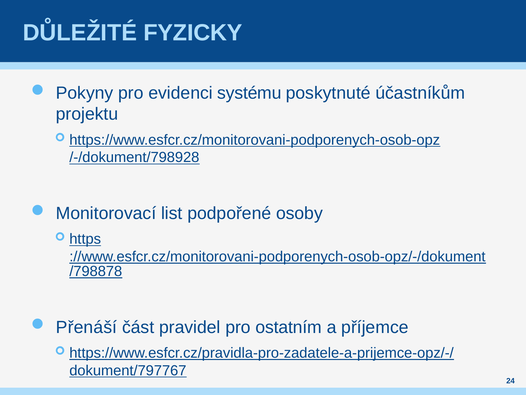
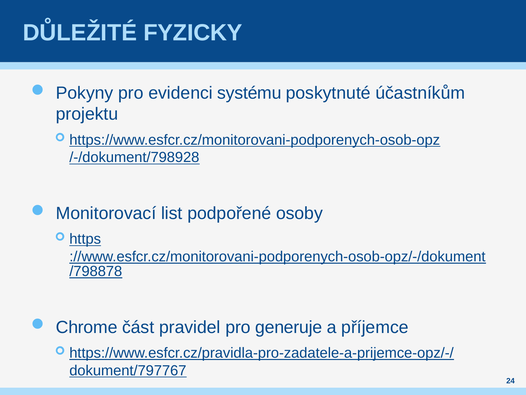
Přenáší: Přenáší -> Chrome
ostatním: ostatním -> generuje
